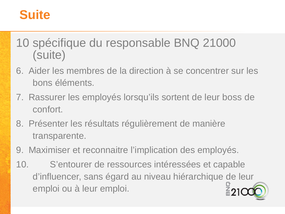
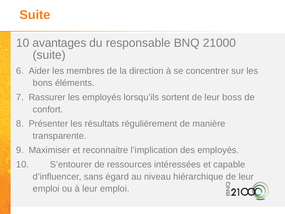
spécifique: spécifique -> avantages
